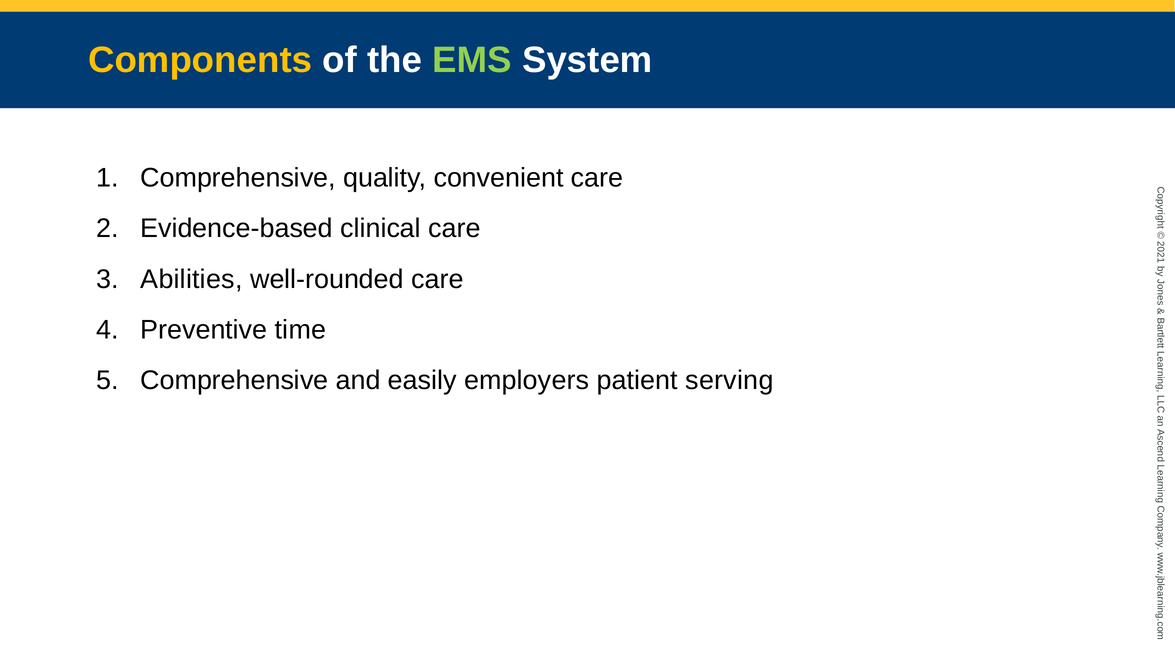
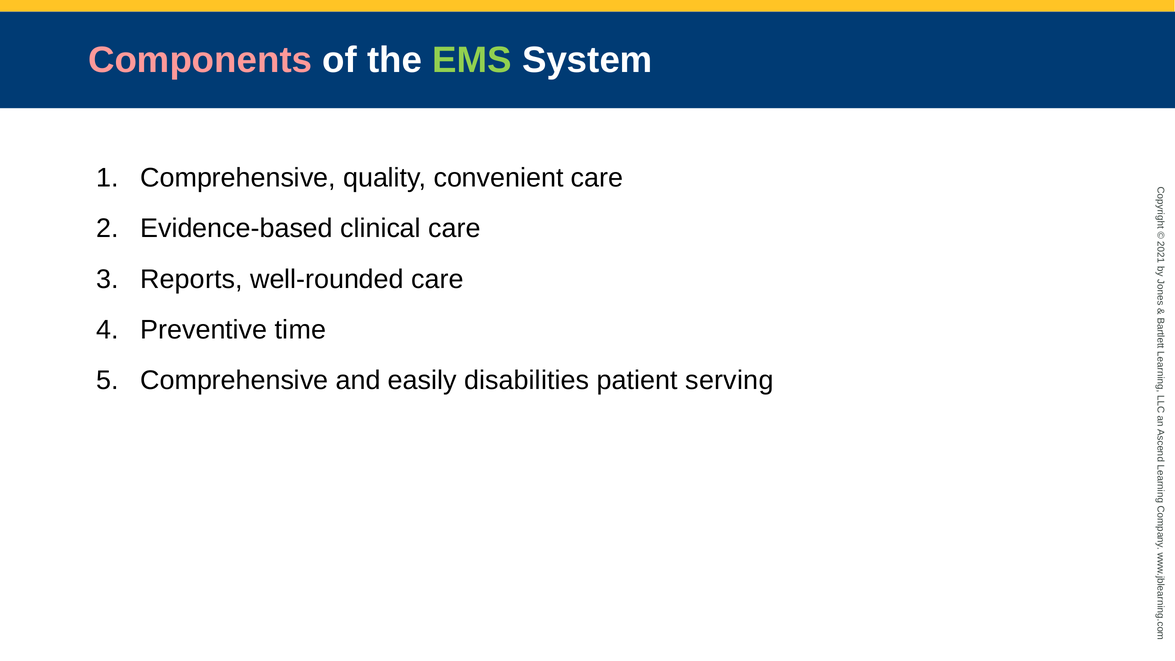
Components colour: yellow -> pink
Abilities: Abilities -> Reports
employers: employers -> disabilities
